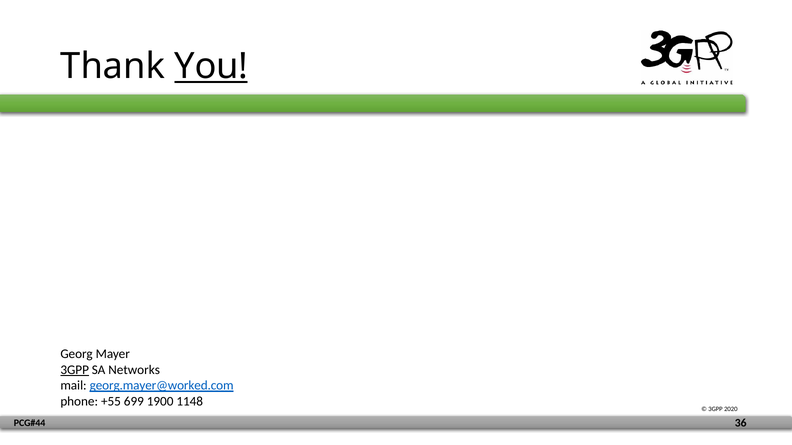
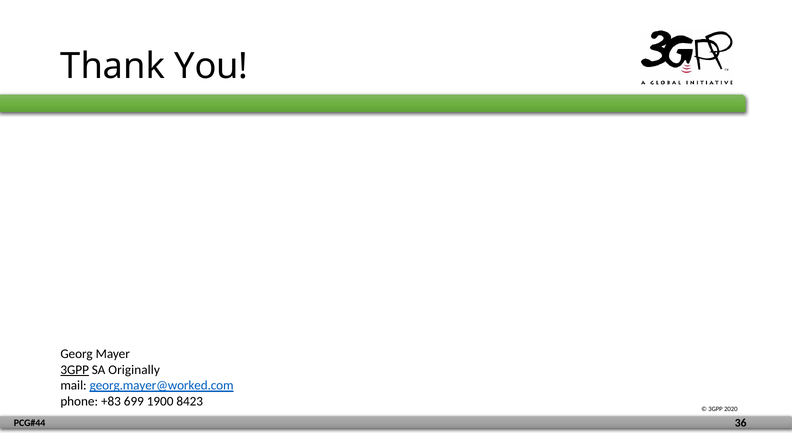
You underline: present -> none
Networks: Networks -> Originally
+55: +55 -> +83
1148: 1148 -> 8423
